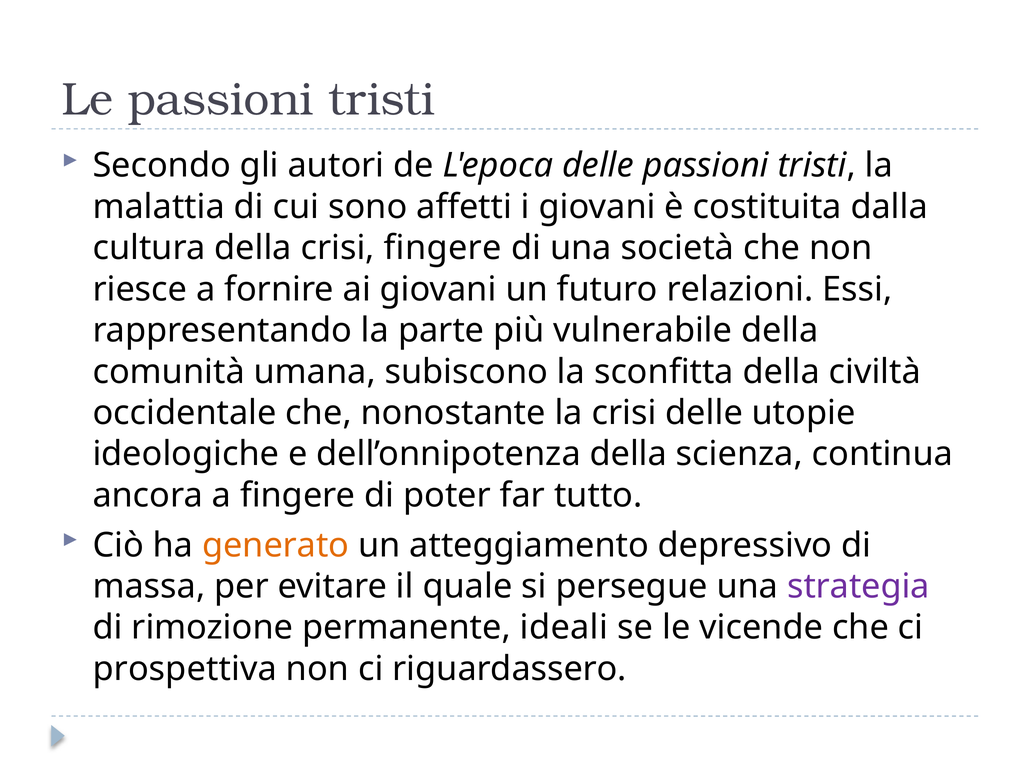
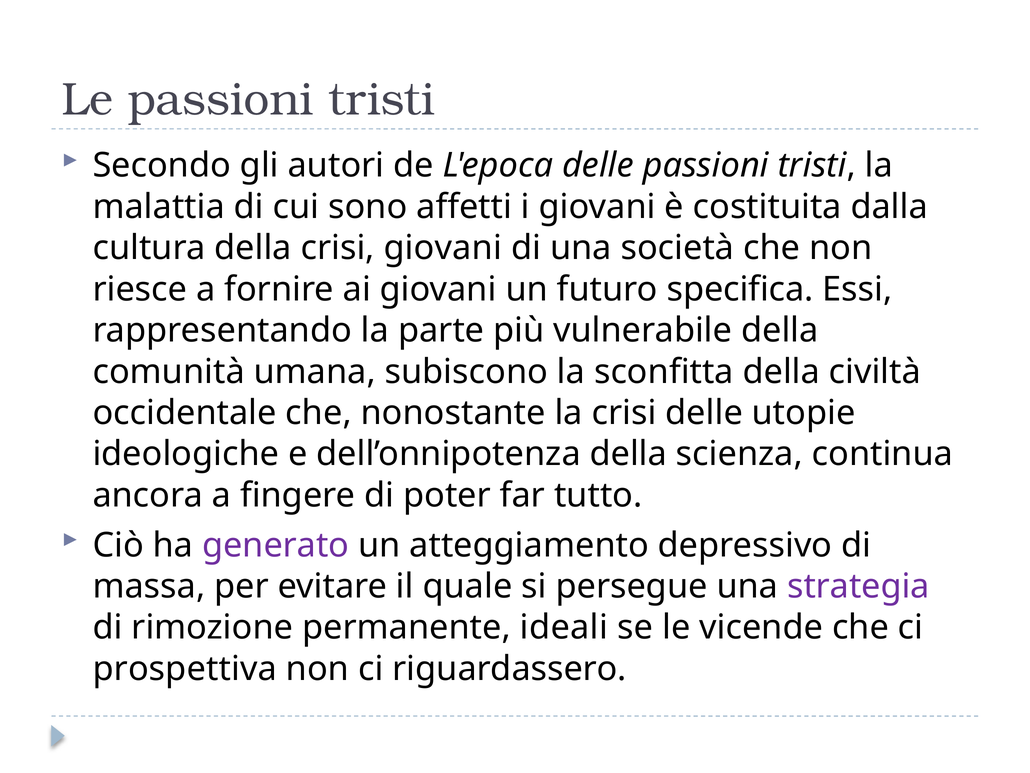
crisi fingere: fingere -> giovani
relazioni: relazioni -> specifica
generato colour: orange -> purple
